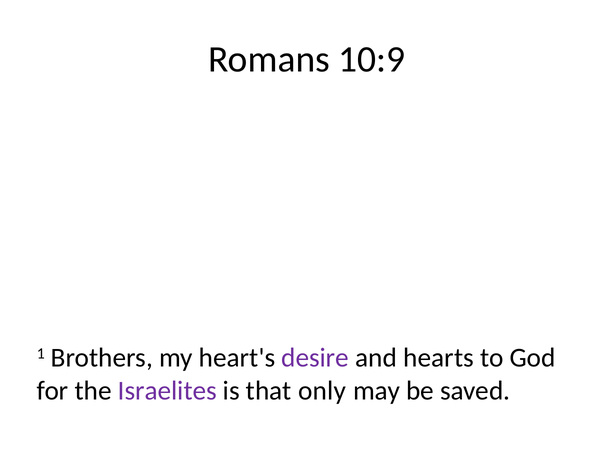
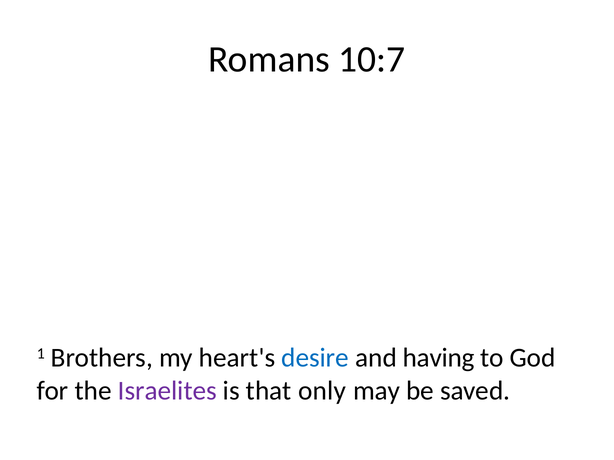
10:9: 10:9 -> 10:7
desire colour: purple -> blue
hearts: hearts -> having
